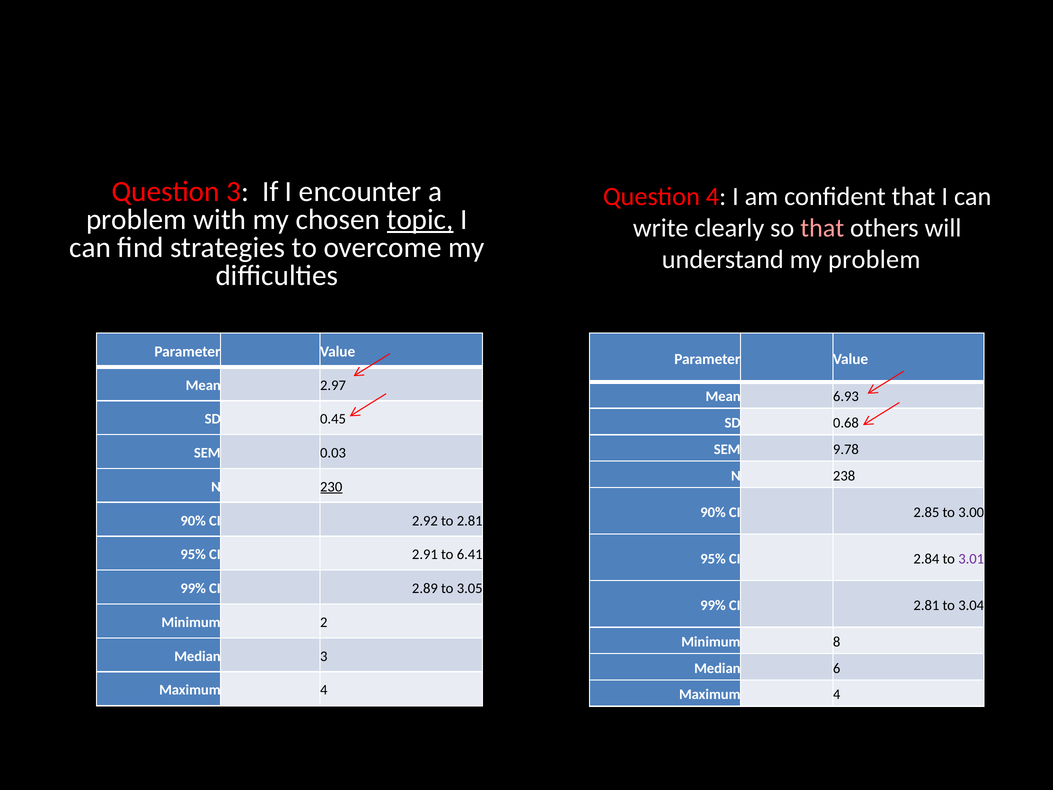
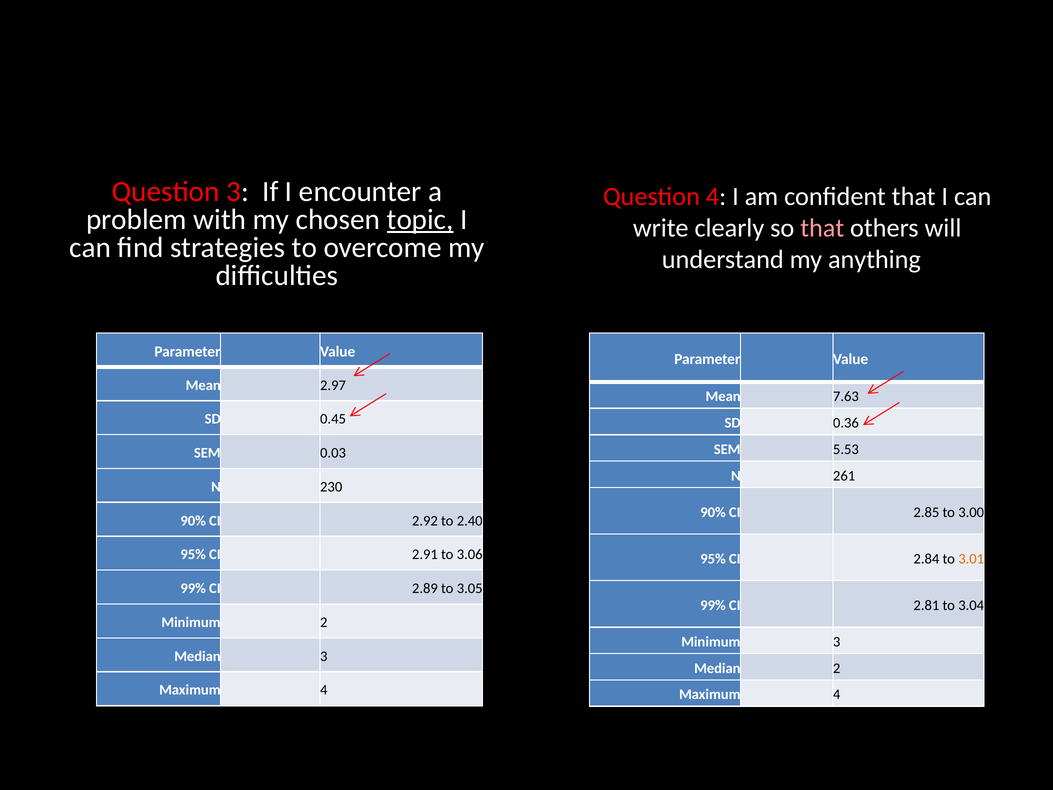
my problem: problem -> anything
6.93: 6.93 -> 7.63
0.68: 0.68 -> 0.36
9.78: 9.78 -> 5.53
238: 238 -> 261
230 underline: present -> none
to 2.81: 2.81 -> 2.40
6.41: 6.41 -> 3.06
3.01 colour: purple -> orange
Minimum 8: 8 -> 3
Median 6: 6 -> 2
